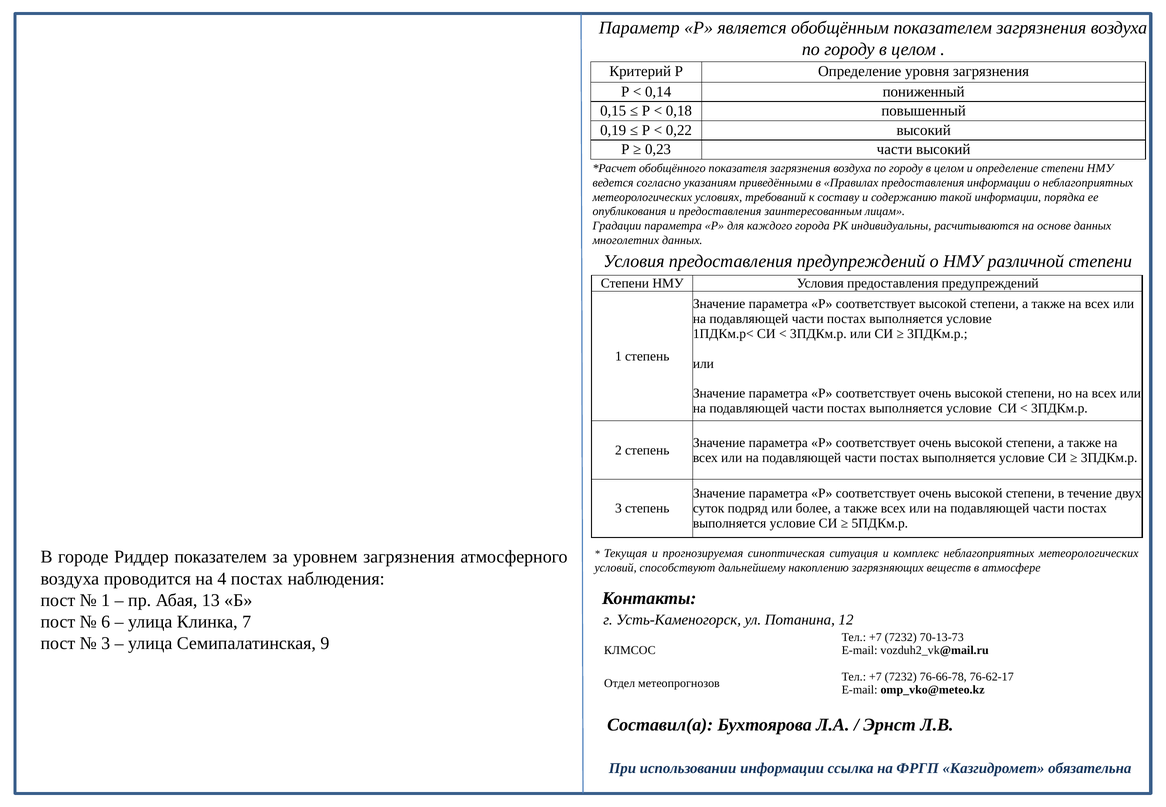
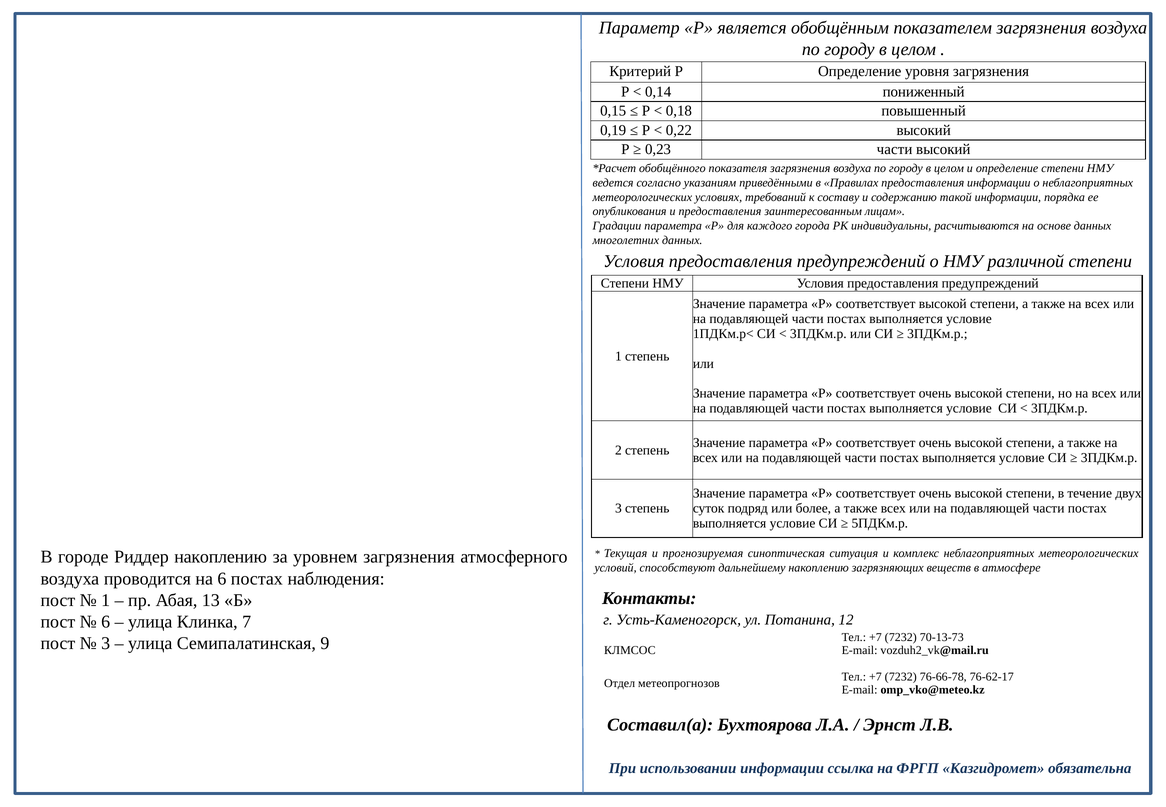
Риддер показателем: показателем -> накоплению
на 4: 4 -> 6
